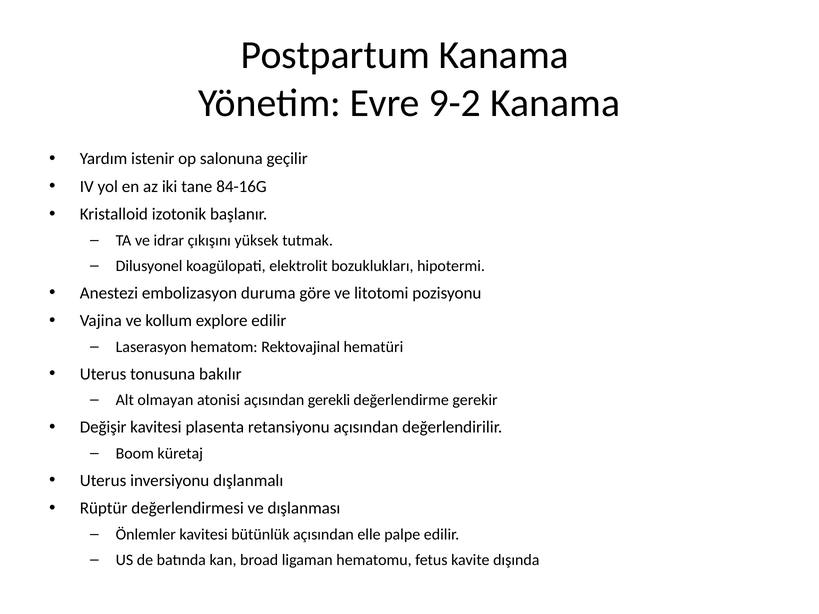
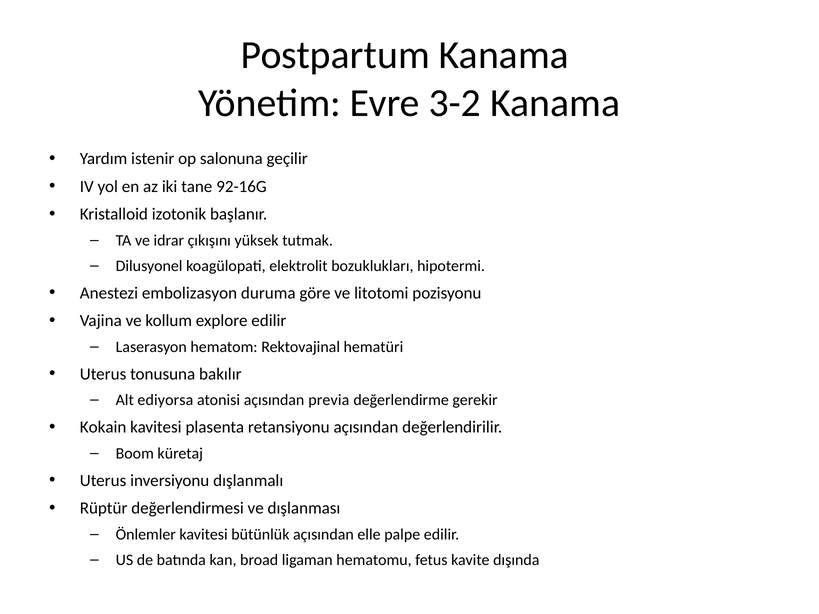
9-2: 9-2 -> 3-2
84-16G: 84-16G -> 92-16G
olmayan: olmayan -> ediyorsa
gerekli: gerekli -> previa
Değişir: Değişir -> Kokain
